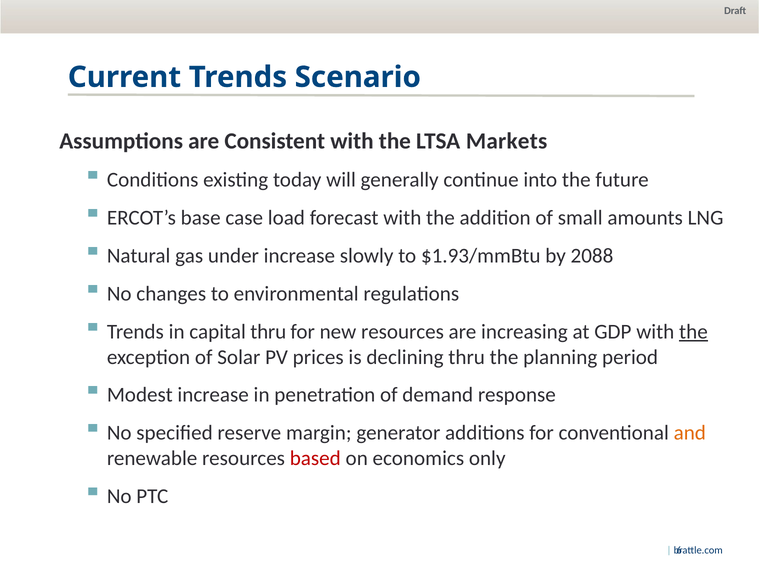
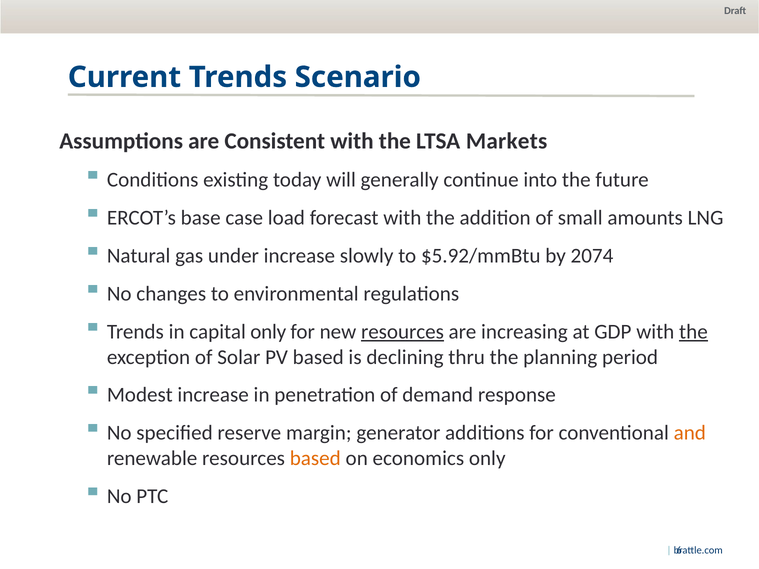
$1.93/mmBtu: $1.93/mmBtu -> $5.92/mmBtu
2088: 2088 -> 2074
capital thru: thru -> only
resources at (402, 332) underline: none -> present
PV prices: prices -> based
based at (315, 458) colour: red -> orange
